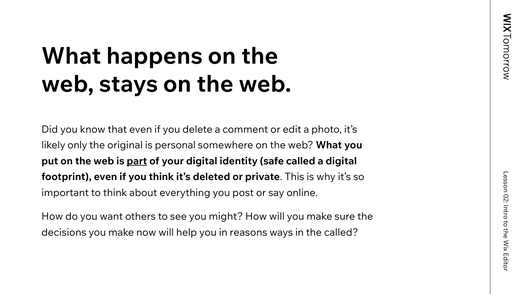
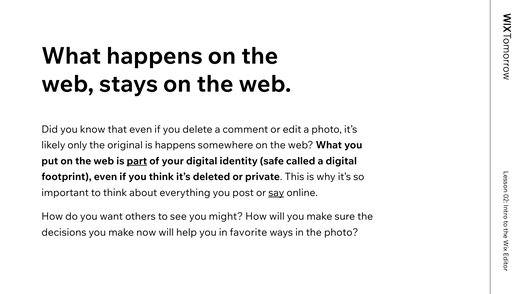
is personal: personal -> happens
say underline: none -> present
reasons: reasons -> favorite
the called: called -> photo
